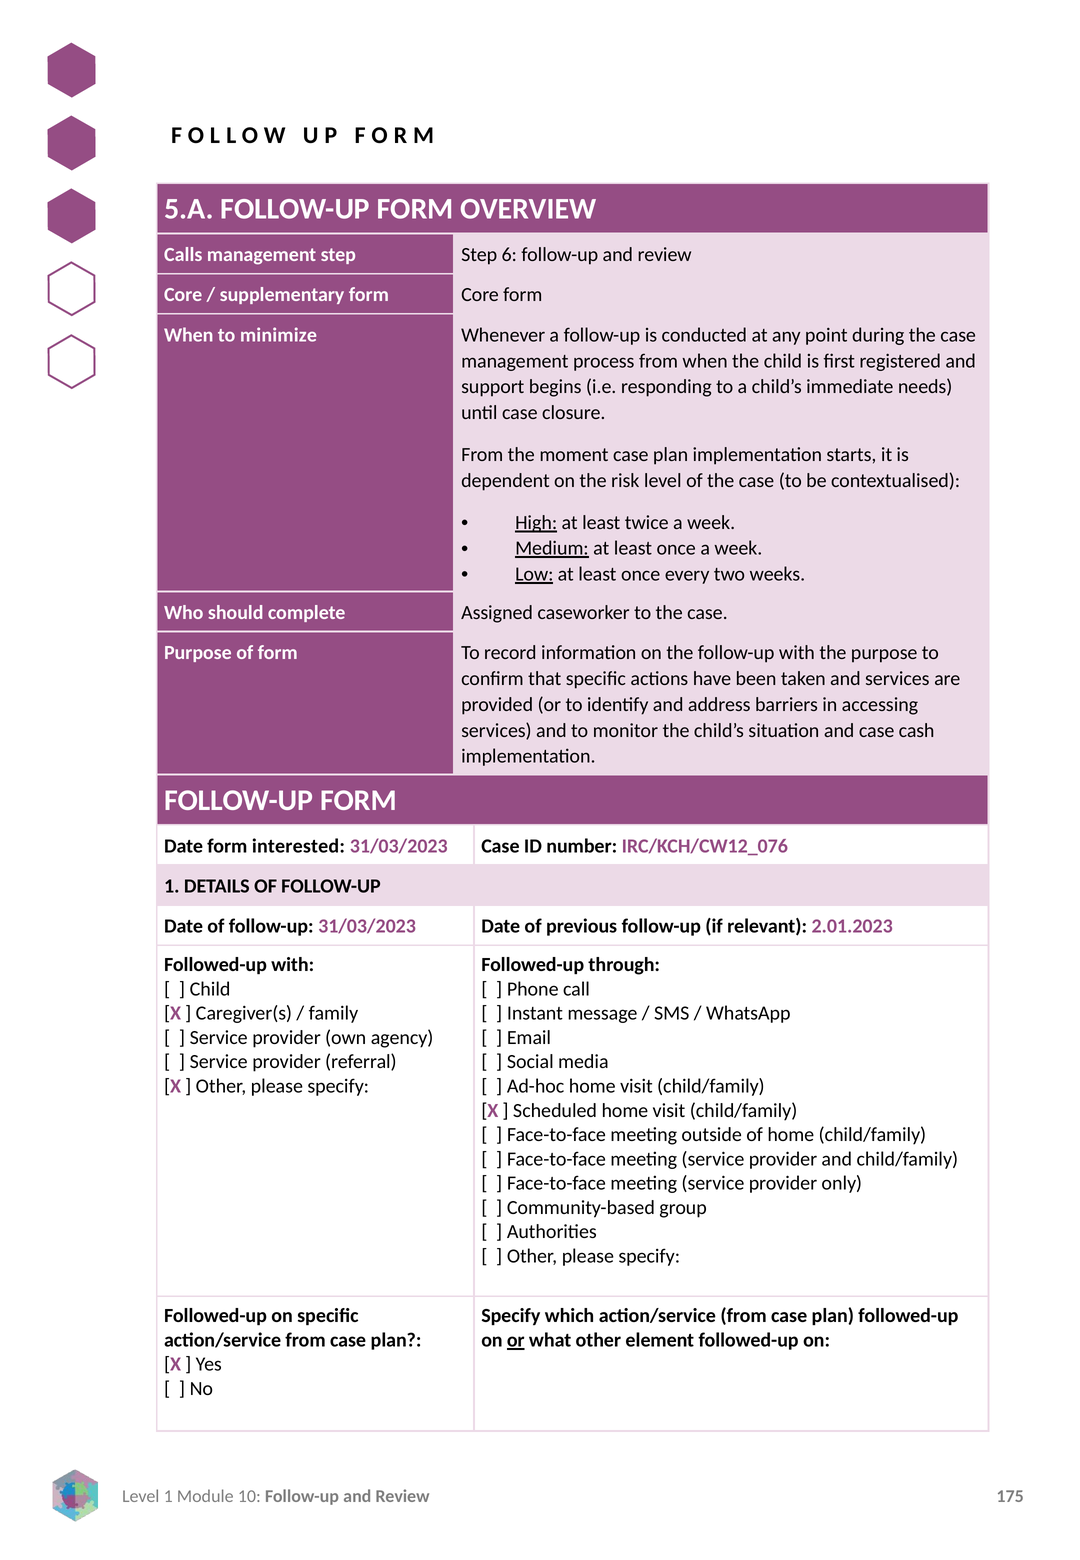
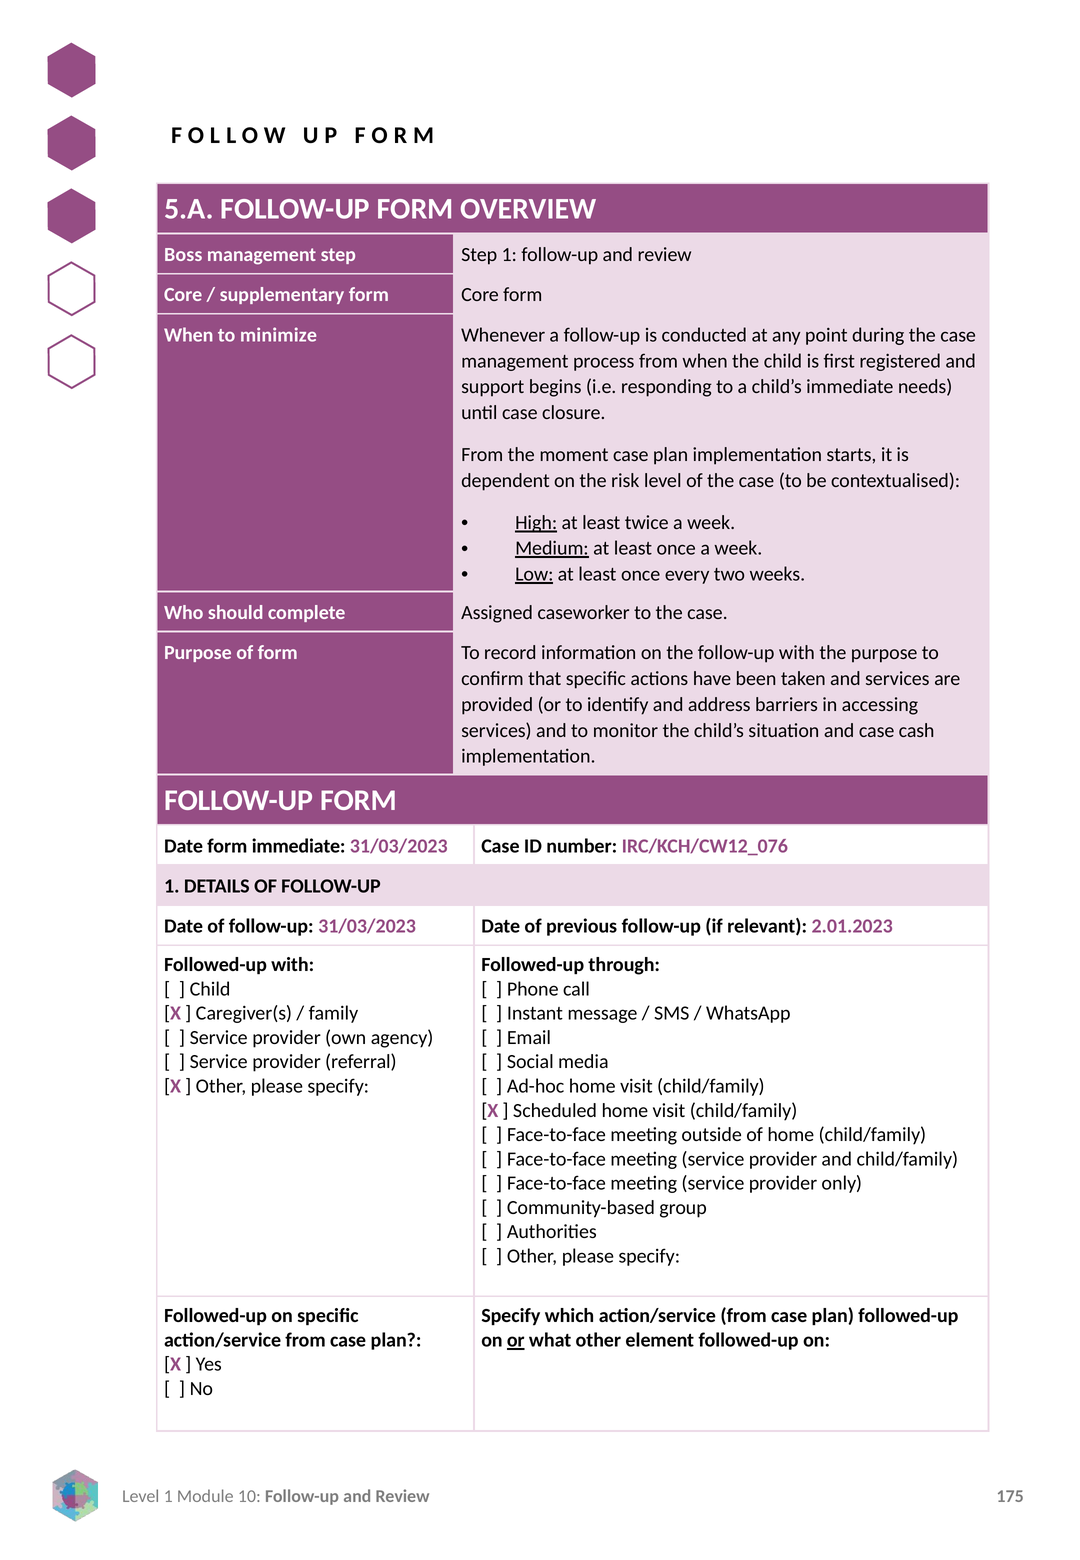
Calls: Calls -> Boss
Step 6: 6 -> 1
form interested: interested -> immediate
